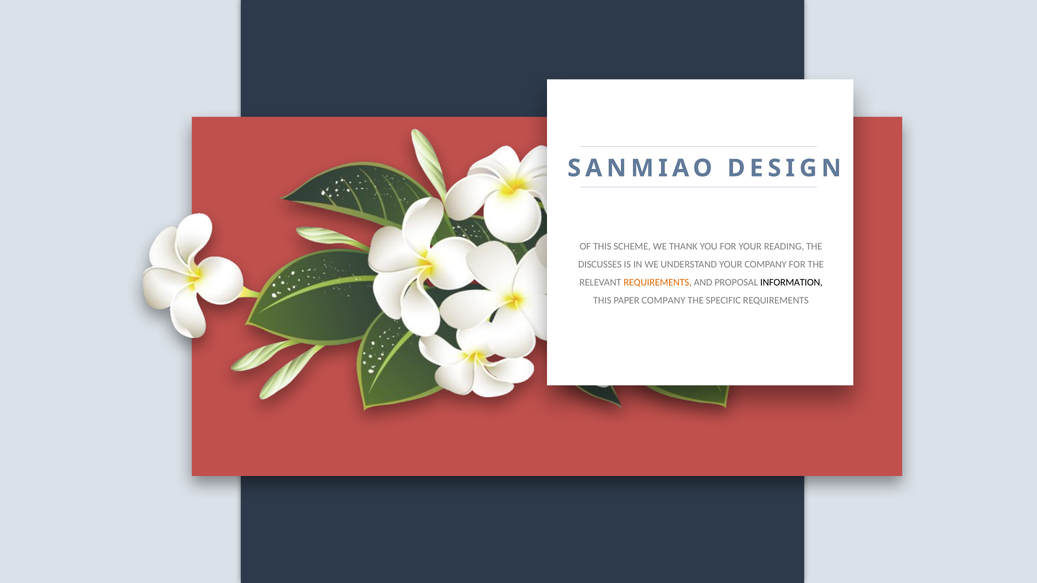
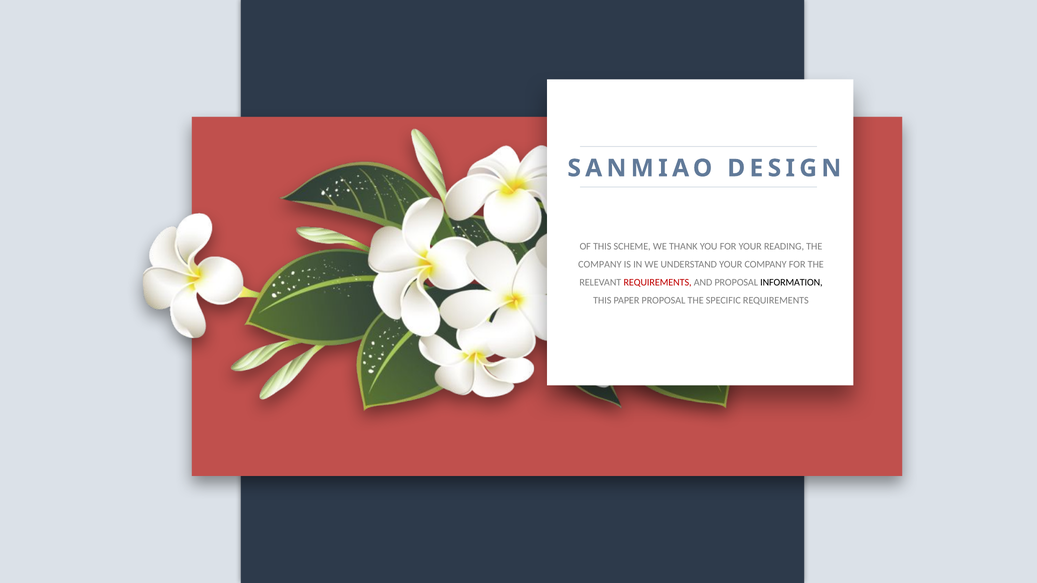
DISCUSSES at (600, 264): DISCUSSES -> COMPANY
REQUIREMENTS at (658, 283) colour: orange -> red
PAPER COMPANY: COMPANY -> PROPOSAL
